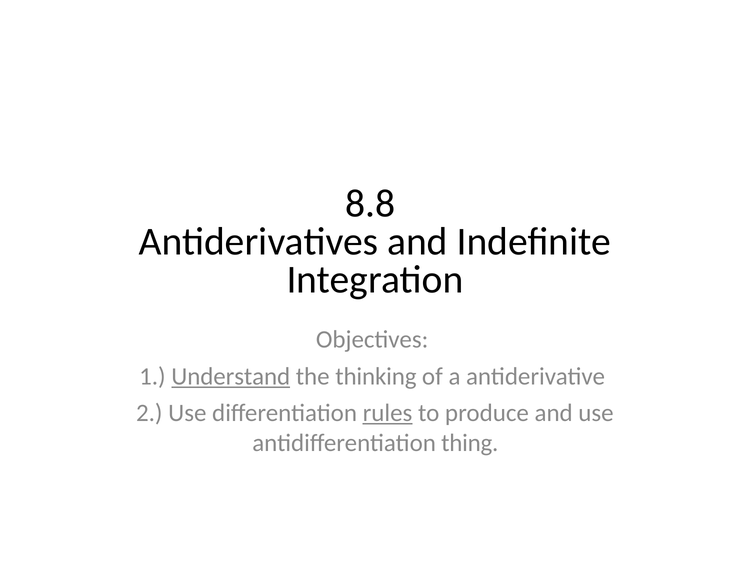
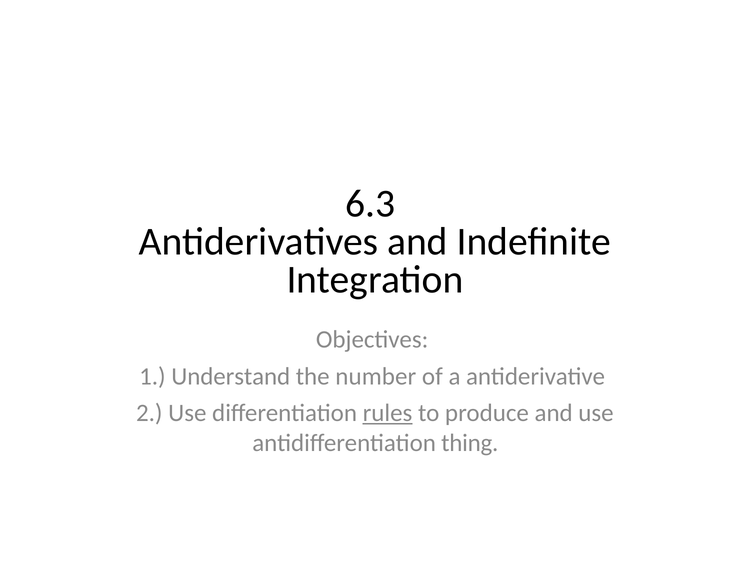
8.8: 8.8 -> 6.3
Understand underline: present -> none
thinking: thinking -> number
